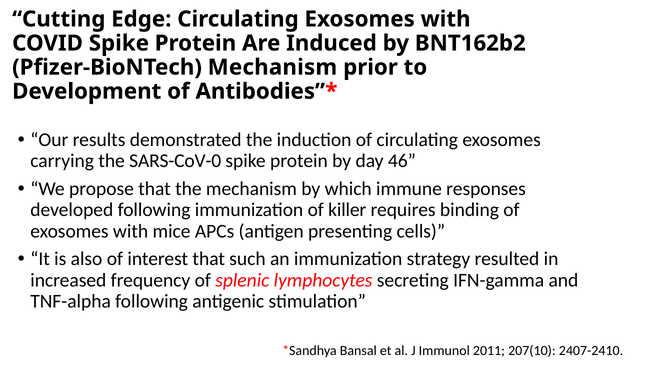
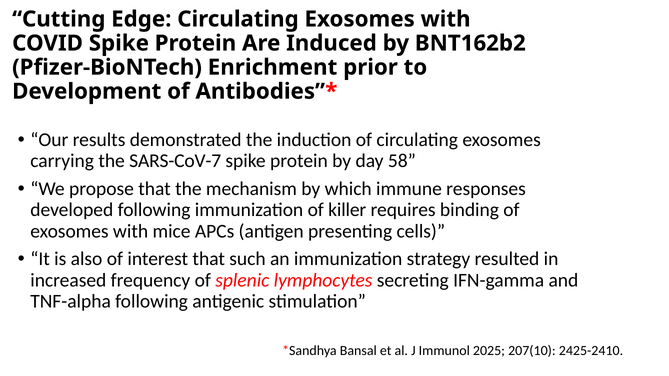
Pfizer-BioNTech Mechanism: Mechanism -> Enrichment
SARS-CoV-0: SARS-CoV-0 -> SARS-CoV-7
46: 46 -> 58
2011: 2011 -> 2025
2407-2410: 2407-2410 -> 2425-2410
